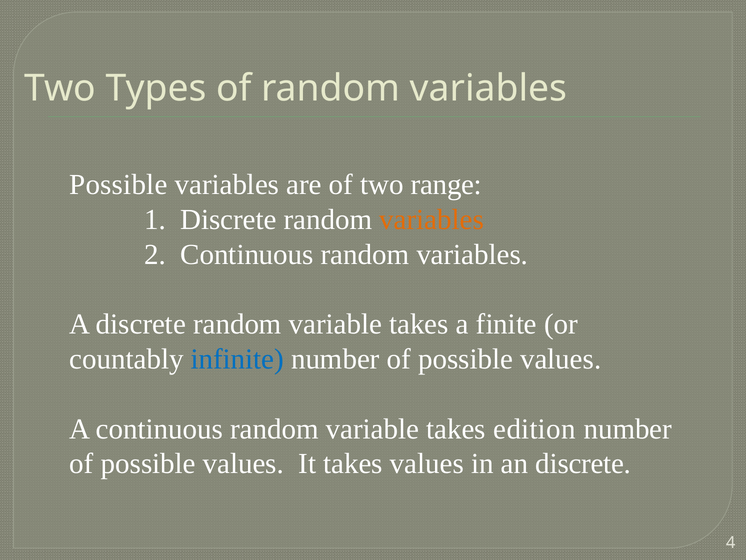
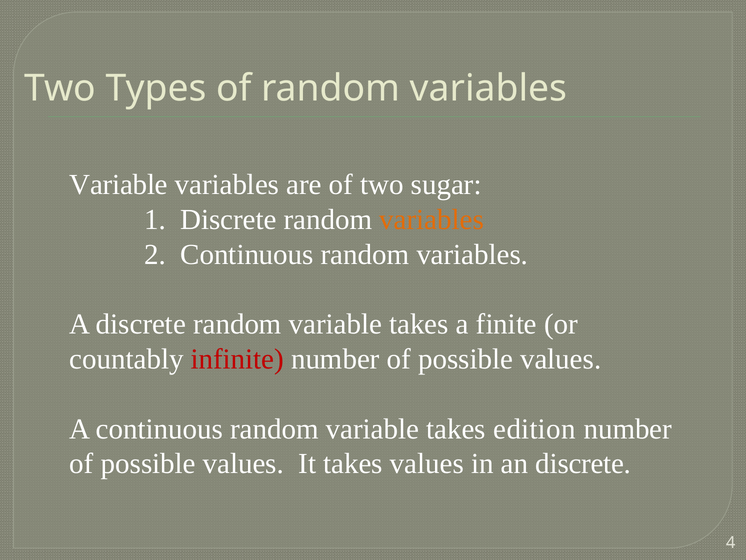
Possible at (118, 185): Possible -> Variable
range: range -> sugar
infinite colour: blue -> red
